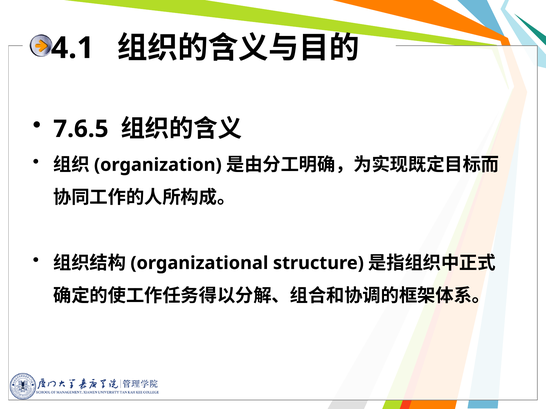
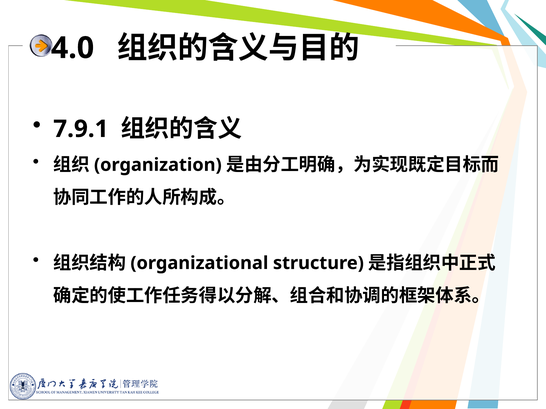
4.1: 4.1 -> 4.0
7.6.5: 7.6.5 -> 7.9.1
